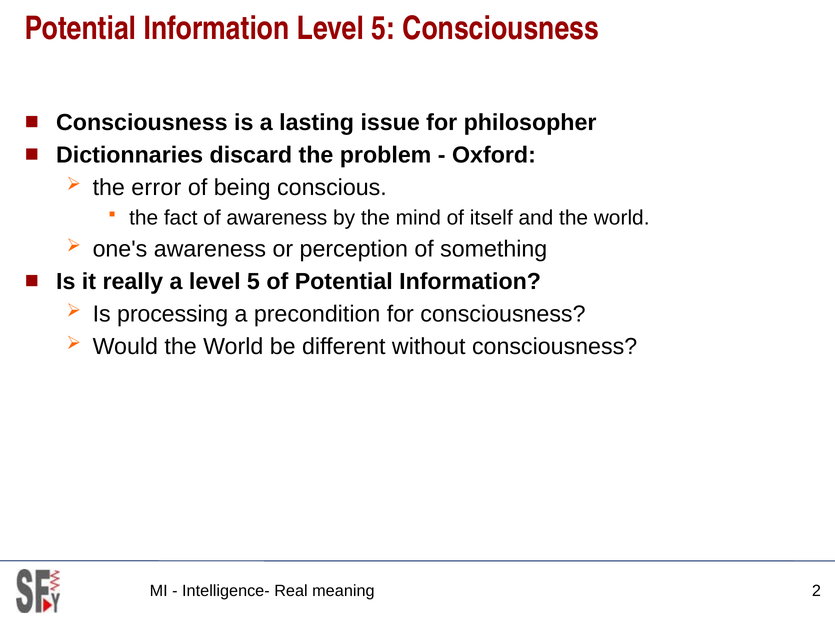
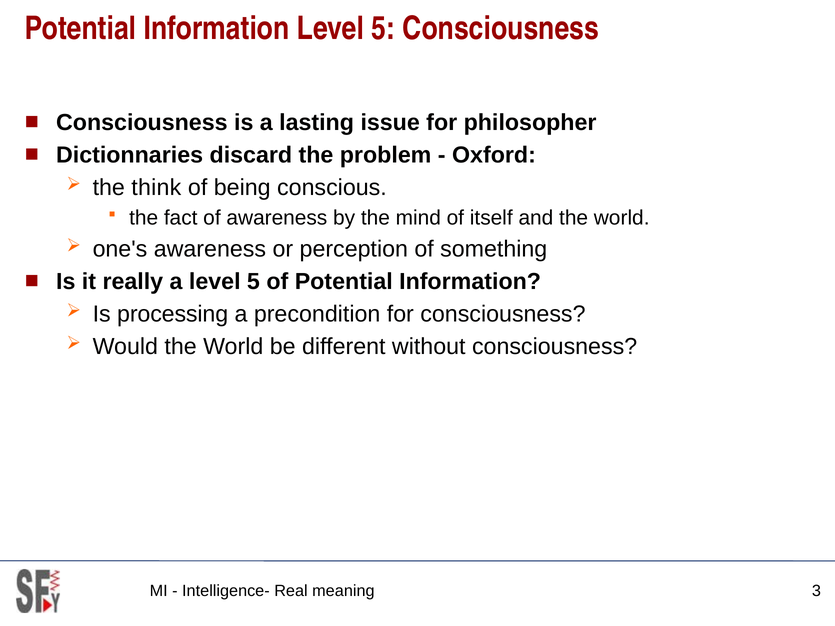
error: error -> think
2: 2 -> 3
